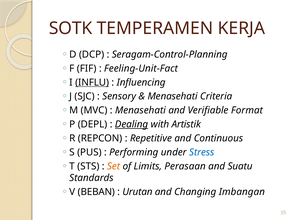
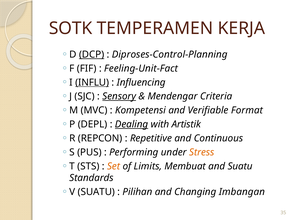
DCP underline: none -> present
Seragam-Control-Planning: Seragam-Control-Planning -> Diproses-Control-Planning
Sensory underline: none -> present
Menasehati at (173, 96): Menasehati -> Mendengar
Menasehati at (140, 110): Menasehati -> Kompetensi
Stress colour: blue -> orange
Perasaan: Perasaan -> Membuat
V BEBAN: BEBAN -> SUATU
Urutan: Urutan -> Pilihan
